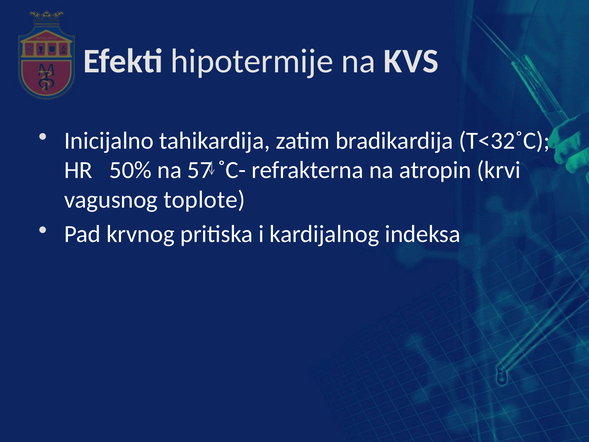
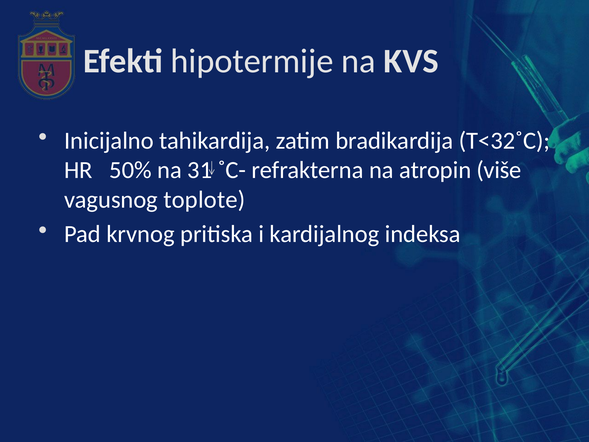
57: 57 -> 31
krvi: krvi -> više
